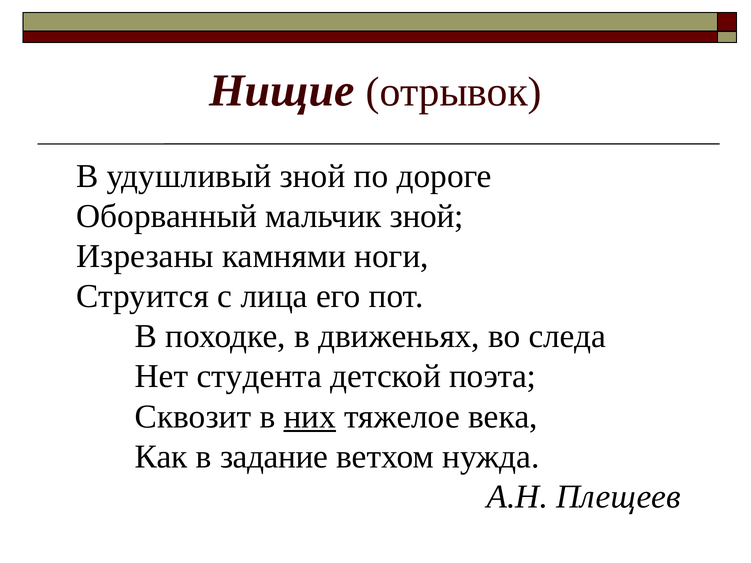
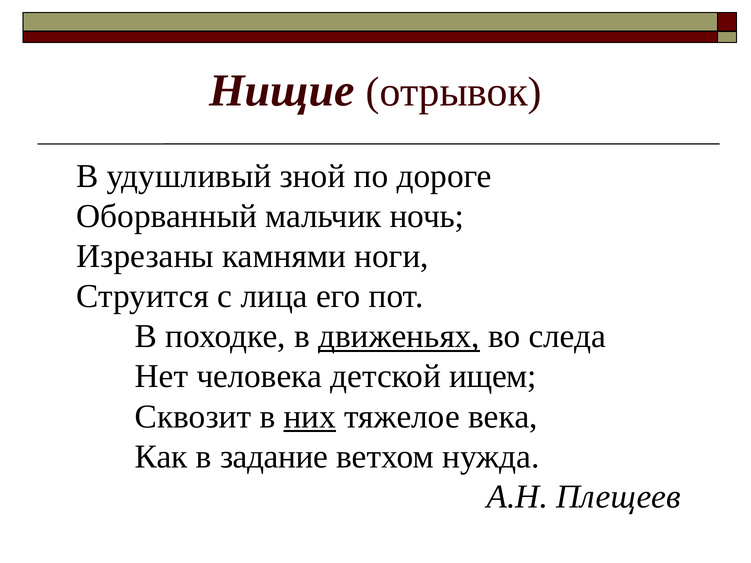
мальчик зной: зной -> ночь
движеньях underline: none -> present
студента: студента -> человека
поэта: поэта -> ищем
